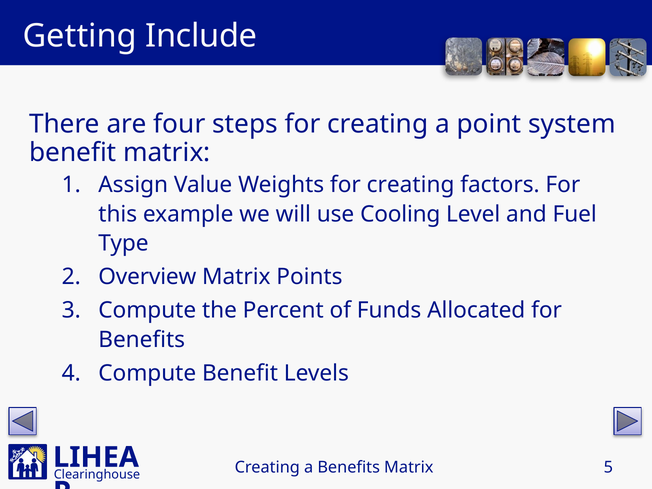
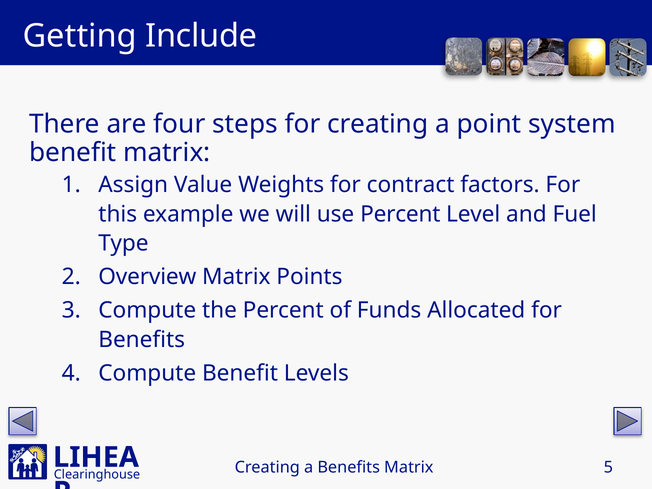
Weights for creating: creating -> contract
use Cooling: Cooling -> Percent
